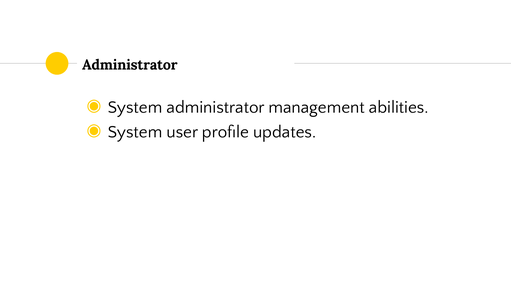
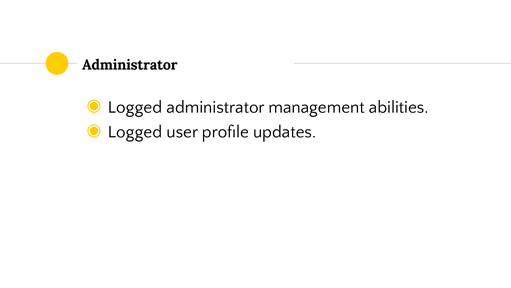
System at (135, 107): System -> Logged
System at (135, 132): System -> Logged
